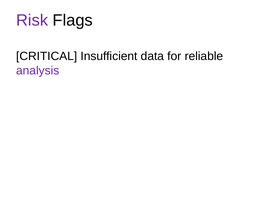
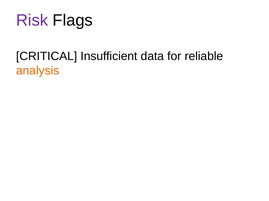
analysis colour: purple -> orange
